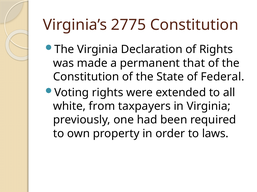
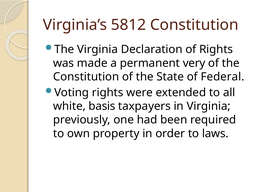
2775: 2775 -> 5812
that: that -> very
from: from -> basis
